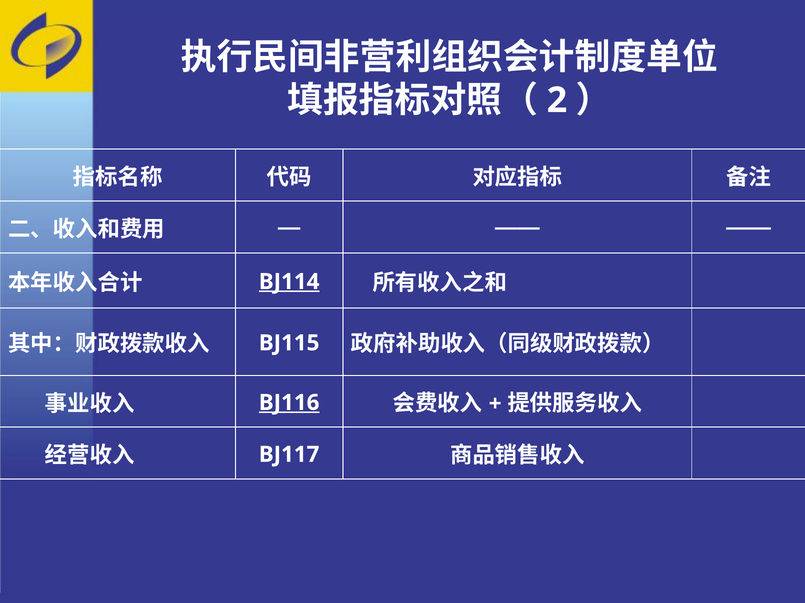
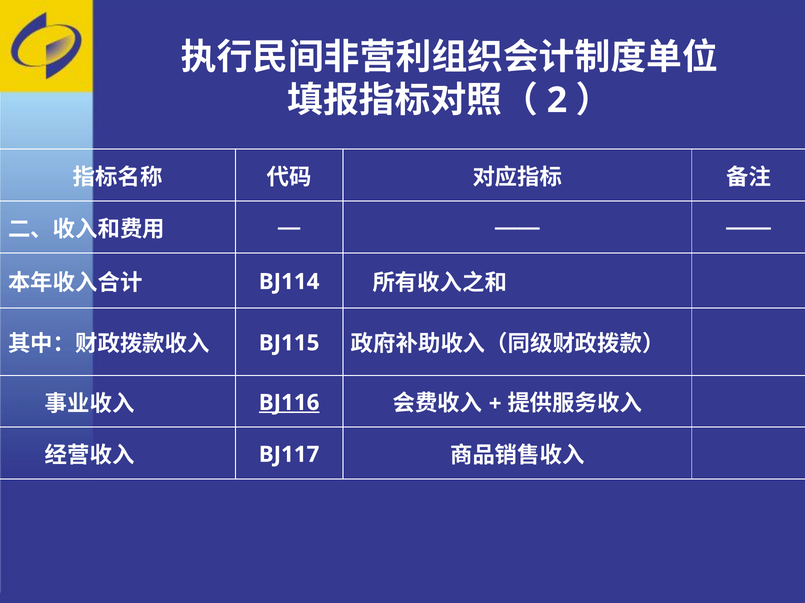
BJ114 underline: present -> none
